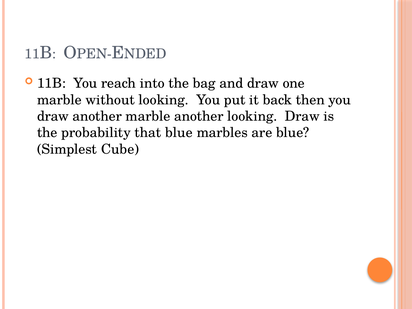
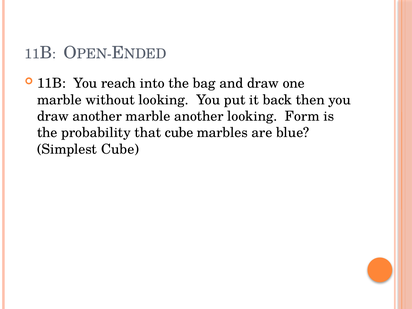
looking Draw: Draw -> Form
that blue: blue -> cube
